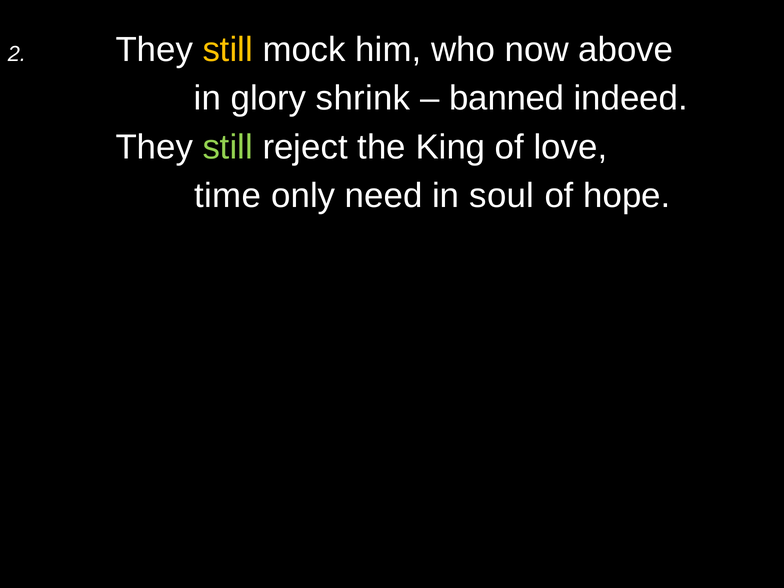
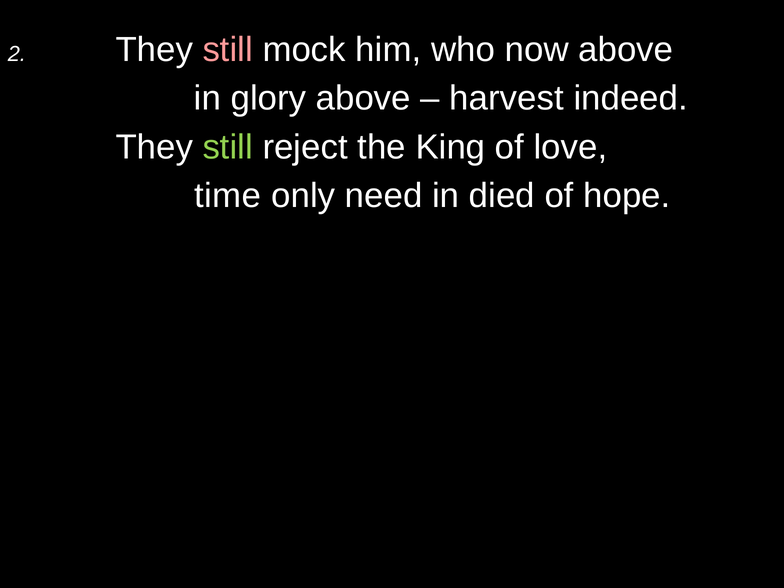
still at (228, 50) colour: yellow -> pink
glory shrink: shrink -> above
banned: banned -> harvest
soul: soul -> died
